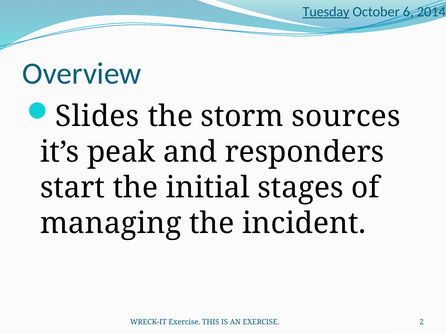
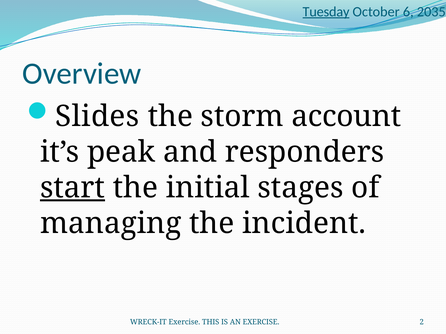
2014: 2014 -> 2035
sources: sources -> account
start underline: none -> present
